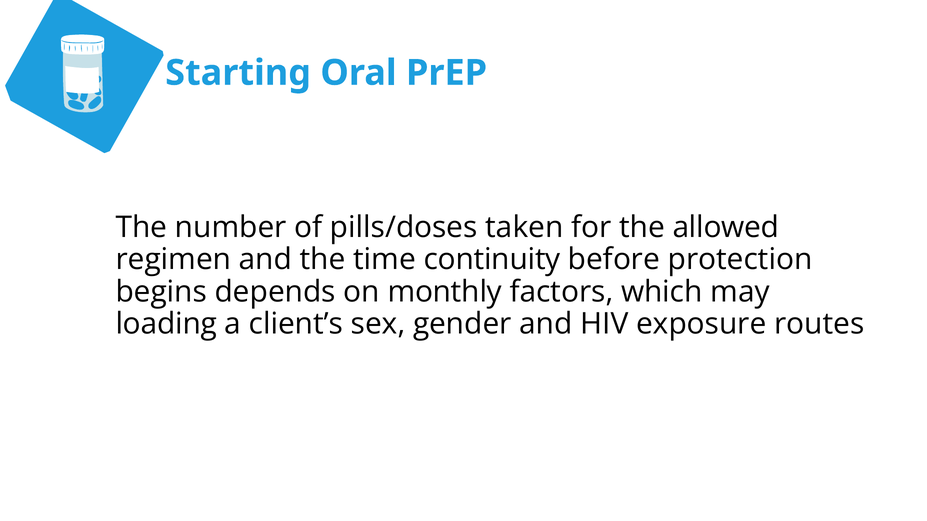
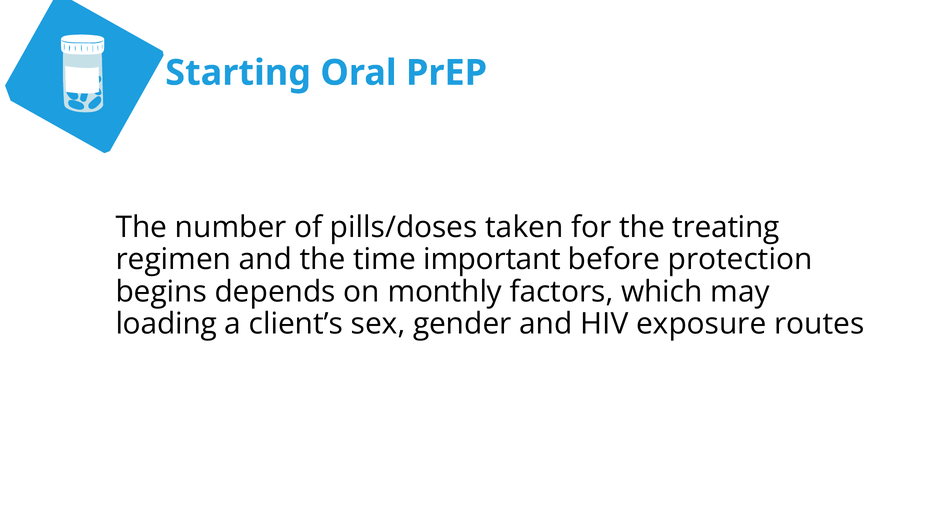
allowed: allowed -> treating
continuity: continuity -> important
